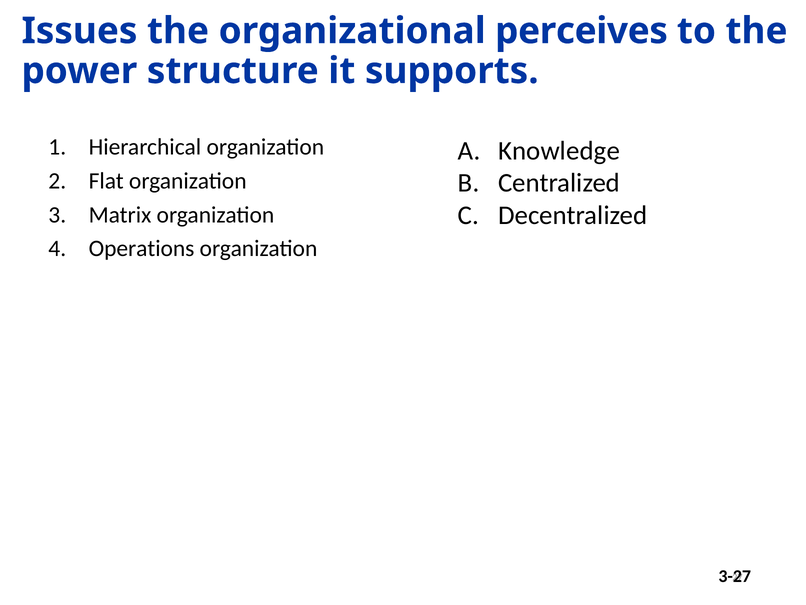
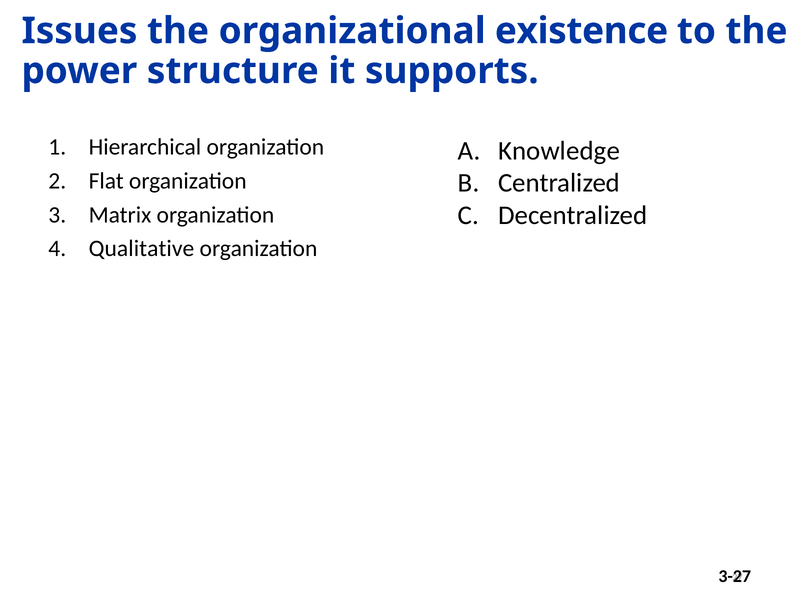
perceives: perceives -> existence
Operations: Operations -> Qualitative
